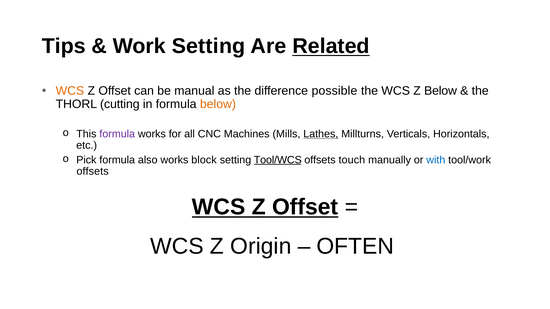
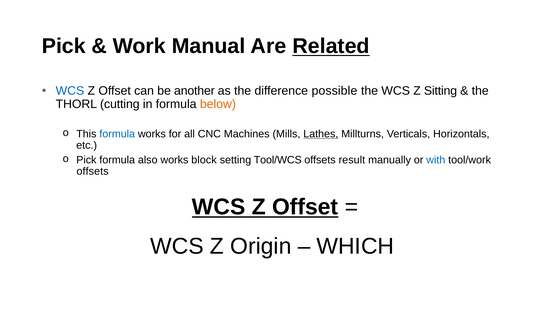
Tips at (64, 46): Tips -> Pick
Work Setting: Setting -> Manual
WCS at (70, 91) colour: orange -> blue
manual: manual -> another
Z Below: Below -> Sitting
formula at (117, 134) colour: purple -> blue
Tool/WCS underline: present -> none
touch: touch -> result
OFTEN: OFTEN -> WHICH
